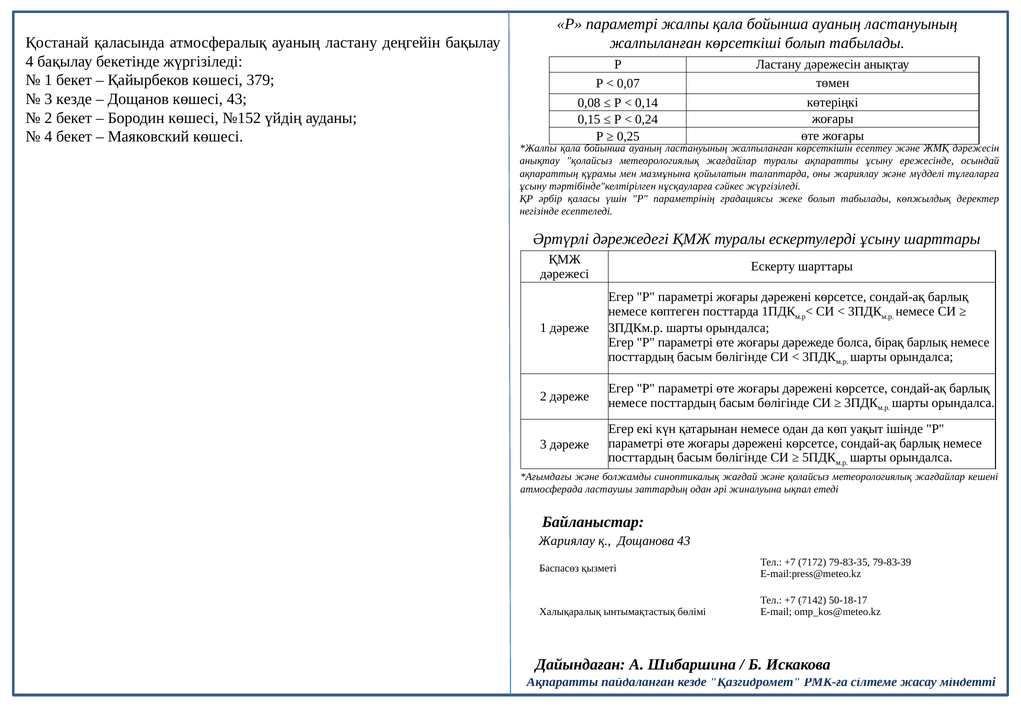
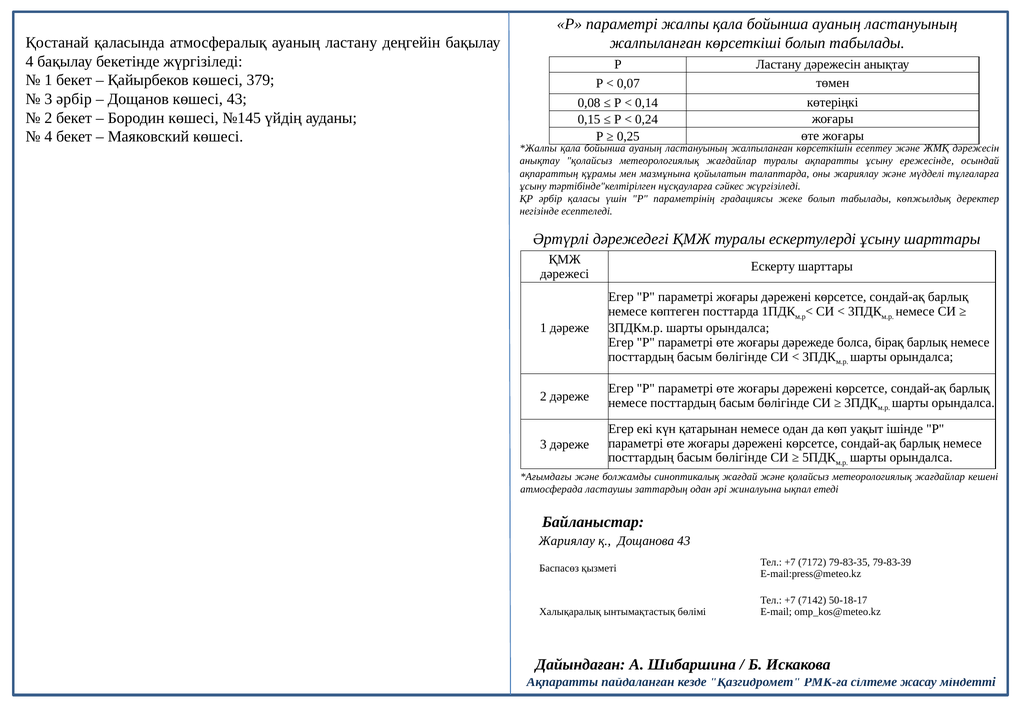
3 кезде: кезде -> әрбір
№152: №152 -> №145
